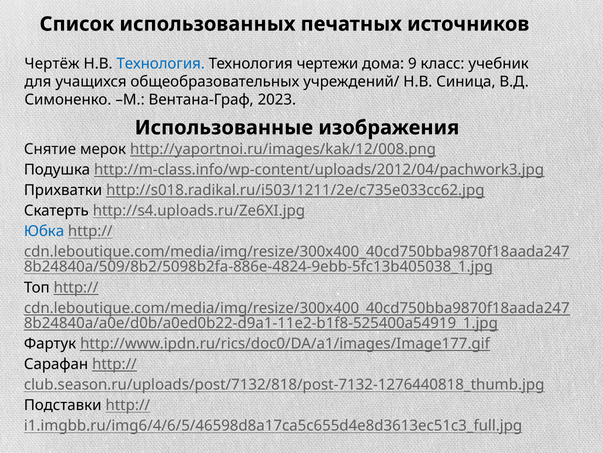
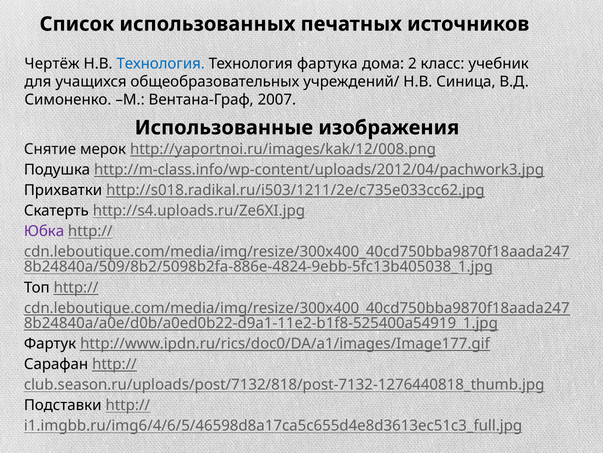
чертежи: чертежи -> фартука
9: 9 -> 2
2023: 2023 -> 2007
Юбка colour: blue -> purple
